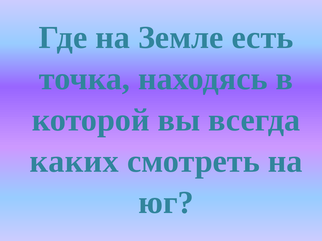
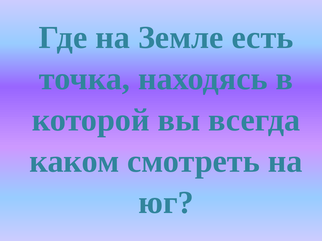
каких: каких -> каком
